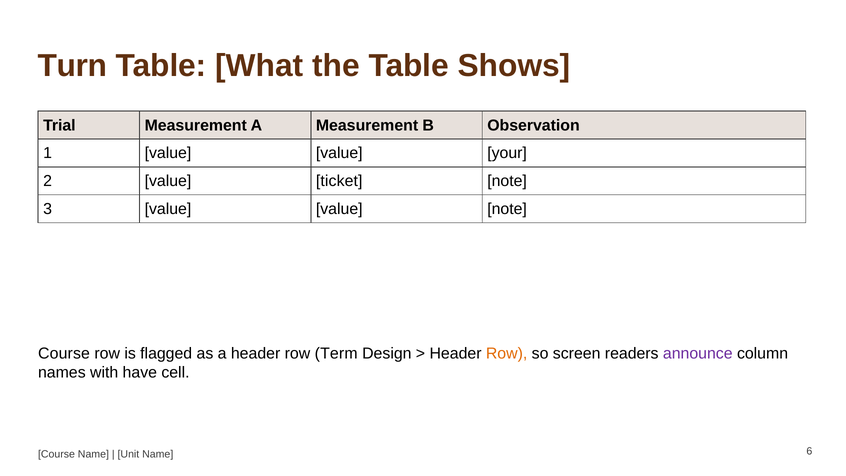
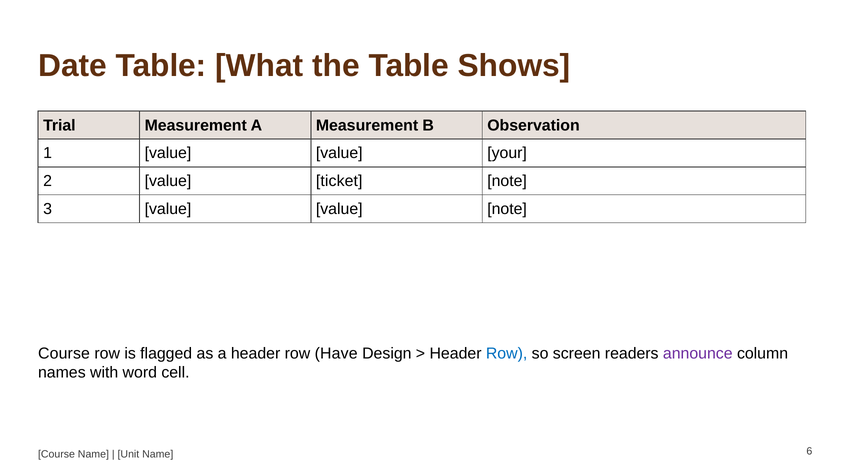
Turn: Turn -> Date
Term: Term -> Have
Row at (507, 353) colour: orange -> blue
have: have -> word
